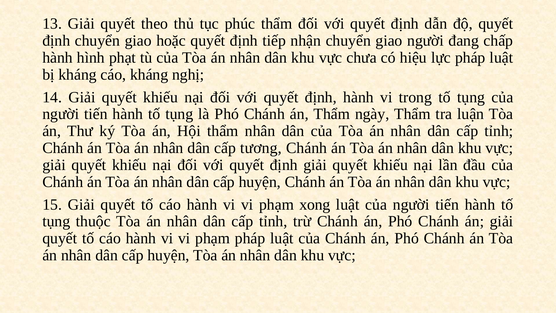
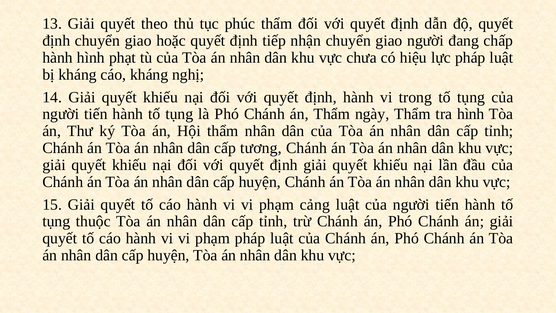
tra luận: luận -> hình
xong: xong -> cảng
